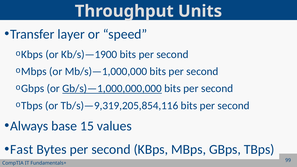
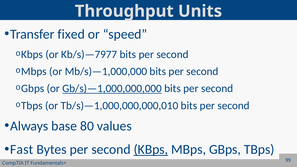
layer: layer -> fixed
Kb/s)—1900: Kb/s)—1900 -> Kb/s)—7977
Tb/s)—9,319,205,854,116: Tb/s)—9,319,205,854,116 -> Tb/s)—1,000,000,000,010
15: 15 -> 80
KBps underline: none -> present
